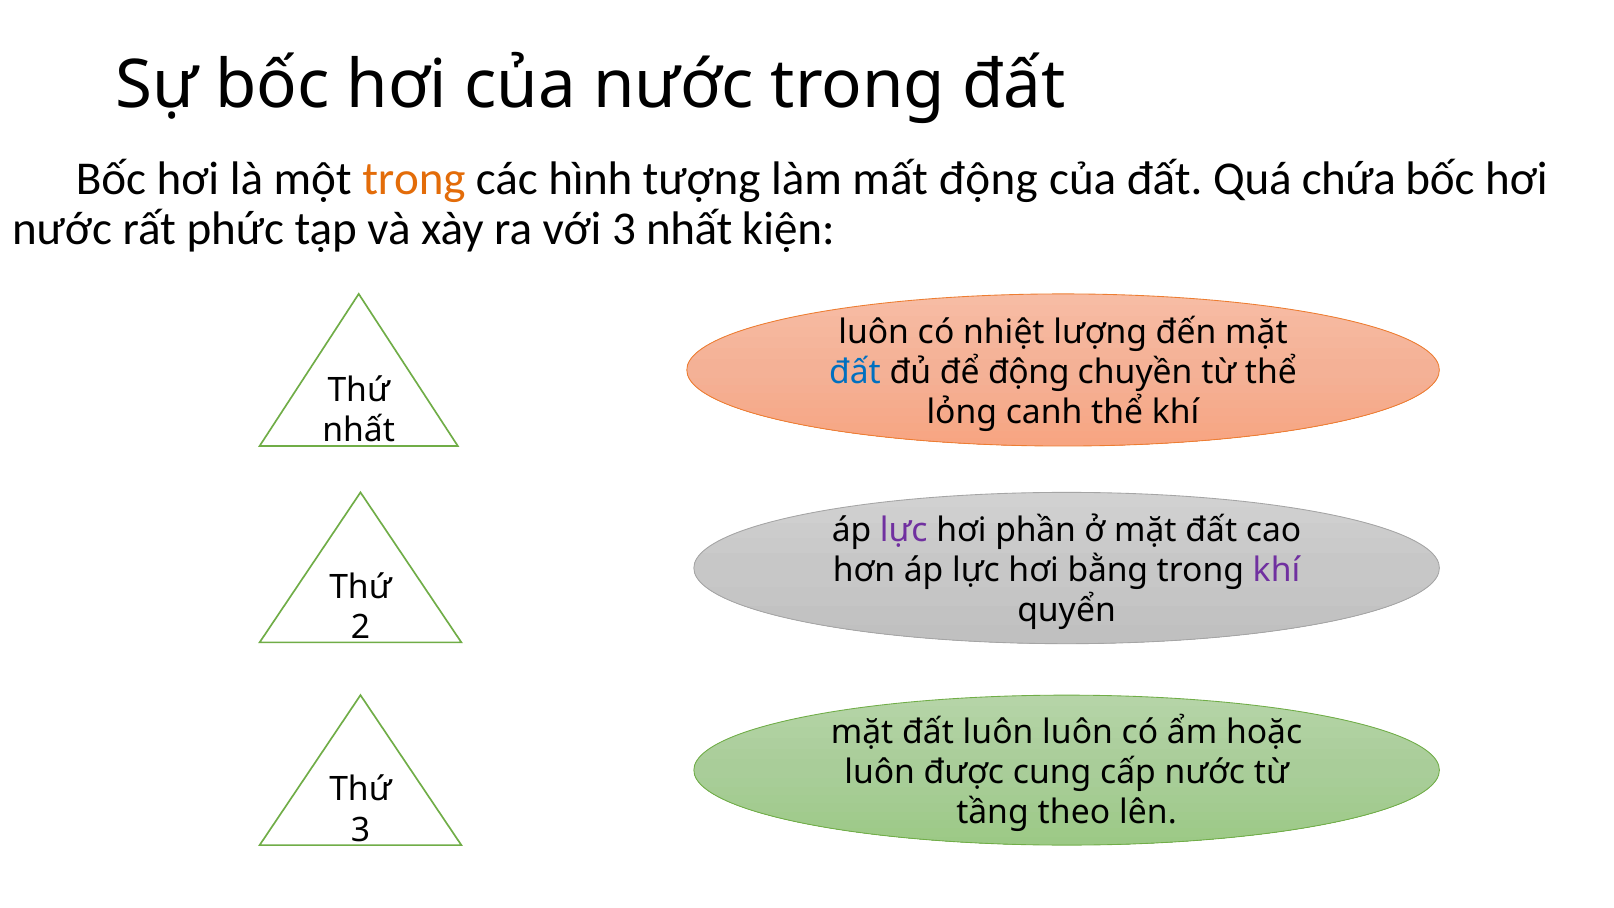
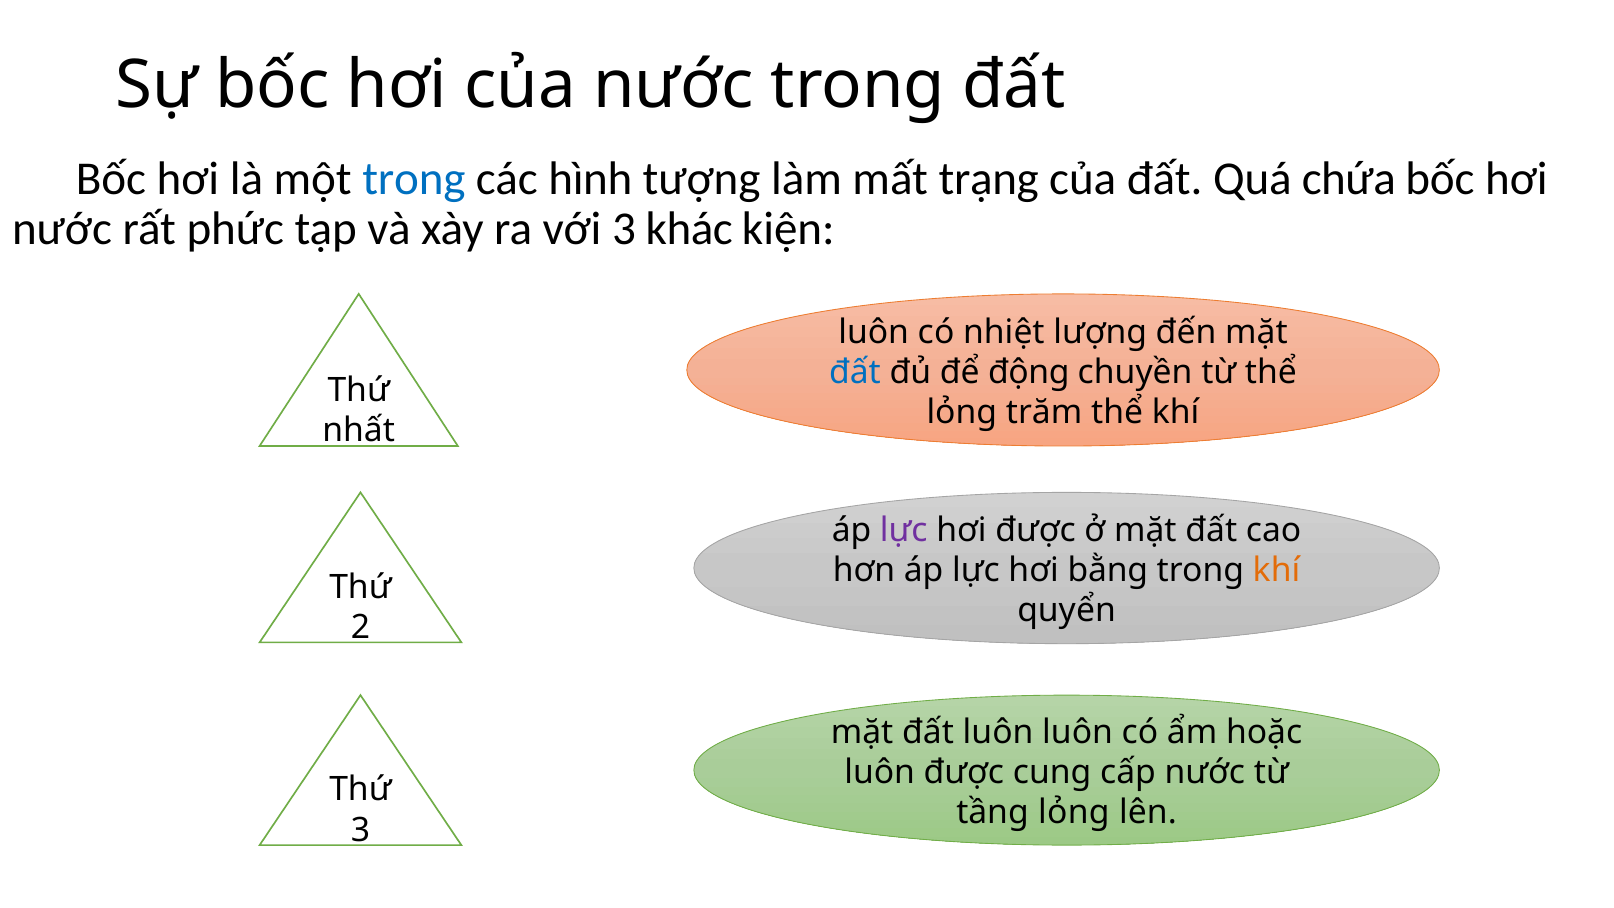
trong at (414, 179) colour: orange -> blue
mất động: động -> trạng
3 nhất: nhất -> khác
canh: canh -> trăm
hơi phần: phần -> được
khí at (1277, 570) colour: purple -> orange
tầng theo: theo -> lỏng
